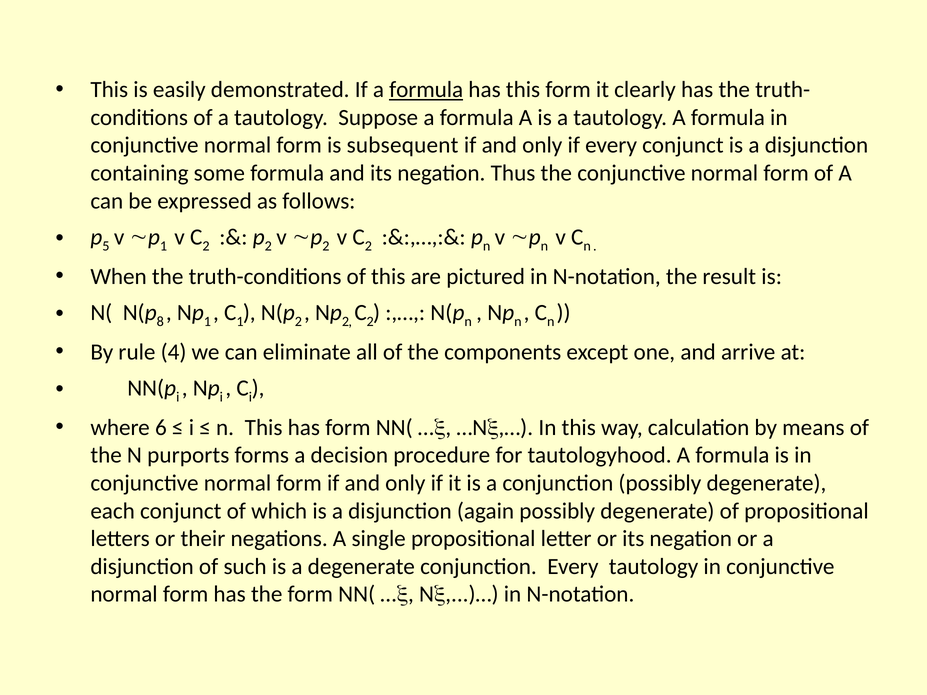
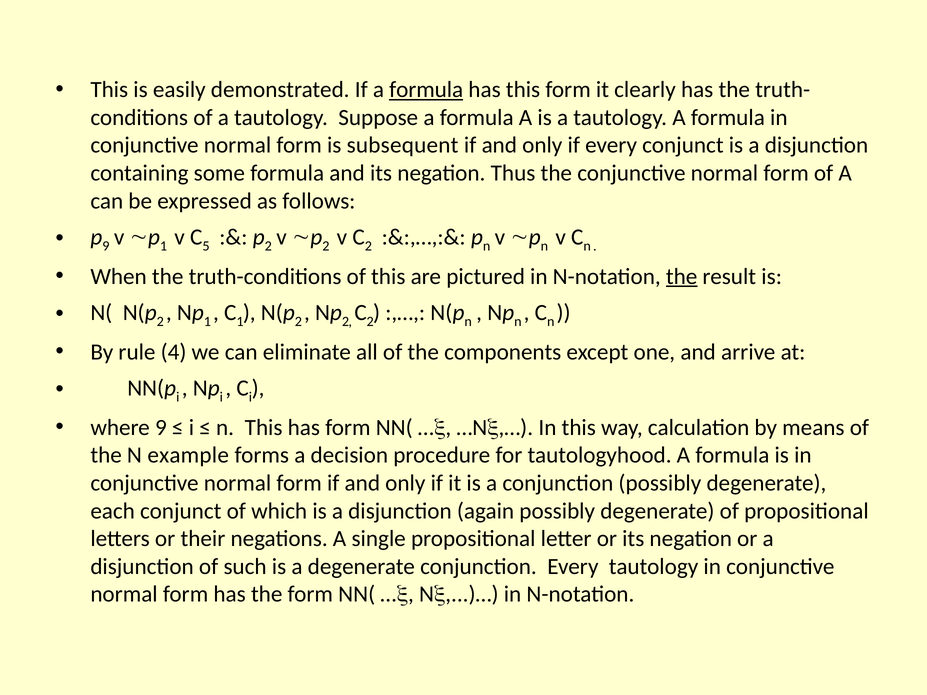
5 at (106, 246): 5 -> 9
2 at (206, 246): 2 -> 5
the at (682, 277) underline: none -> present
8 at (160, 322): 8 -> 2
where 6: 6 -> 9
purports: purports -> example
